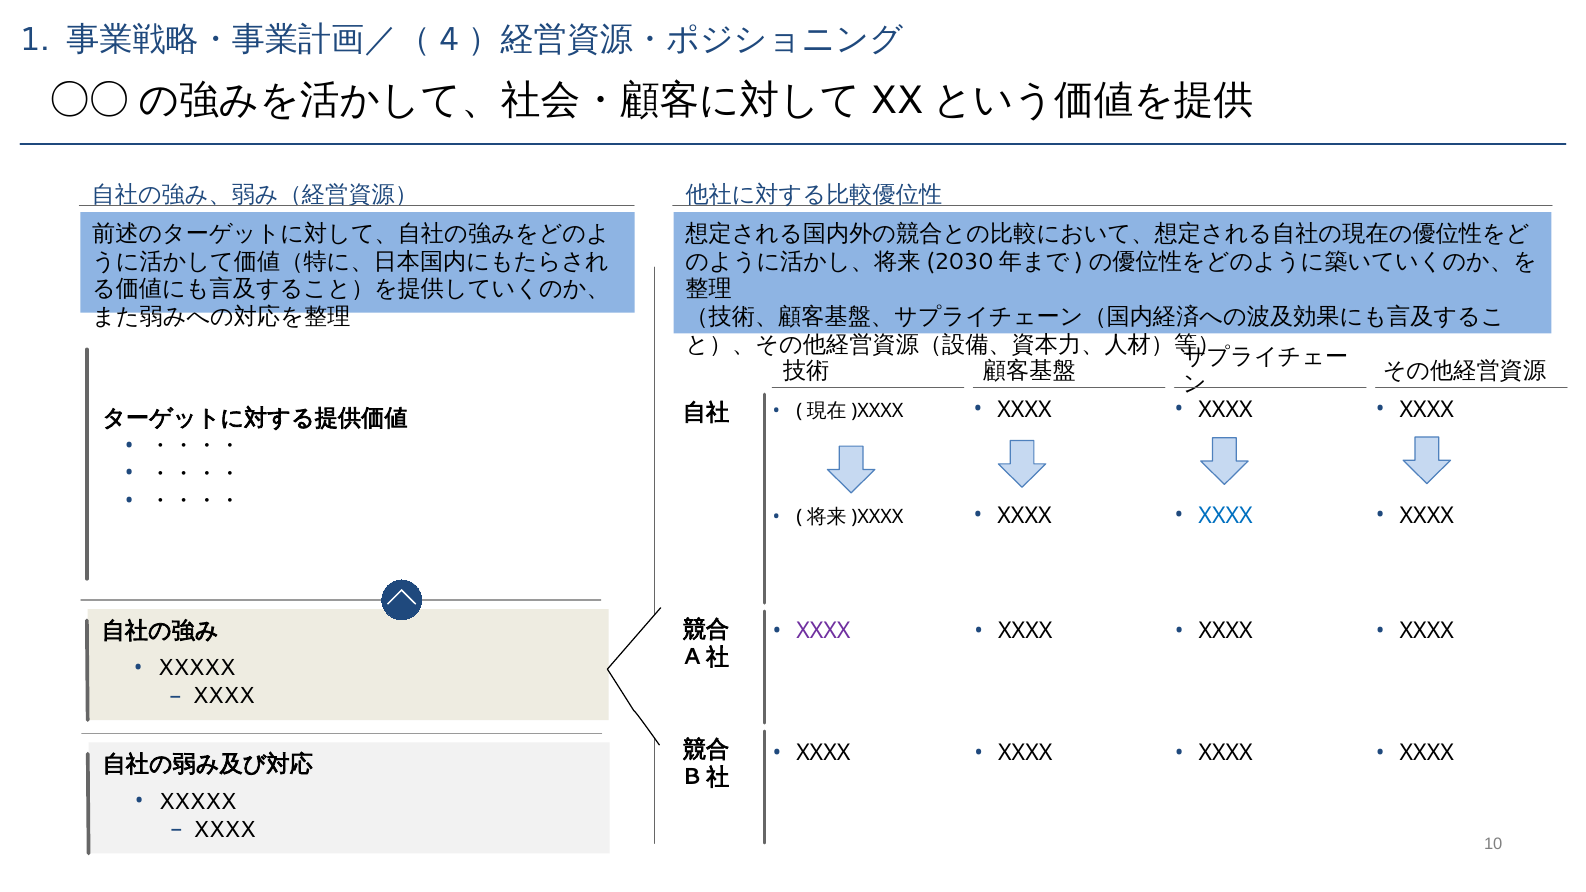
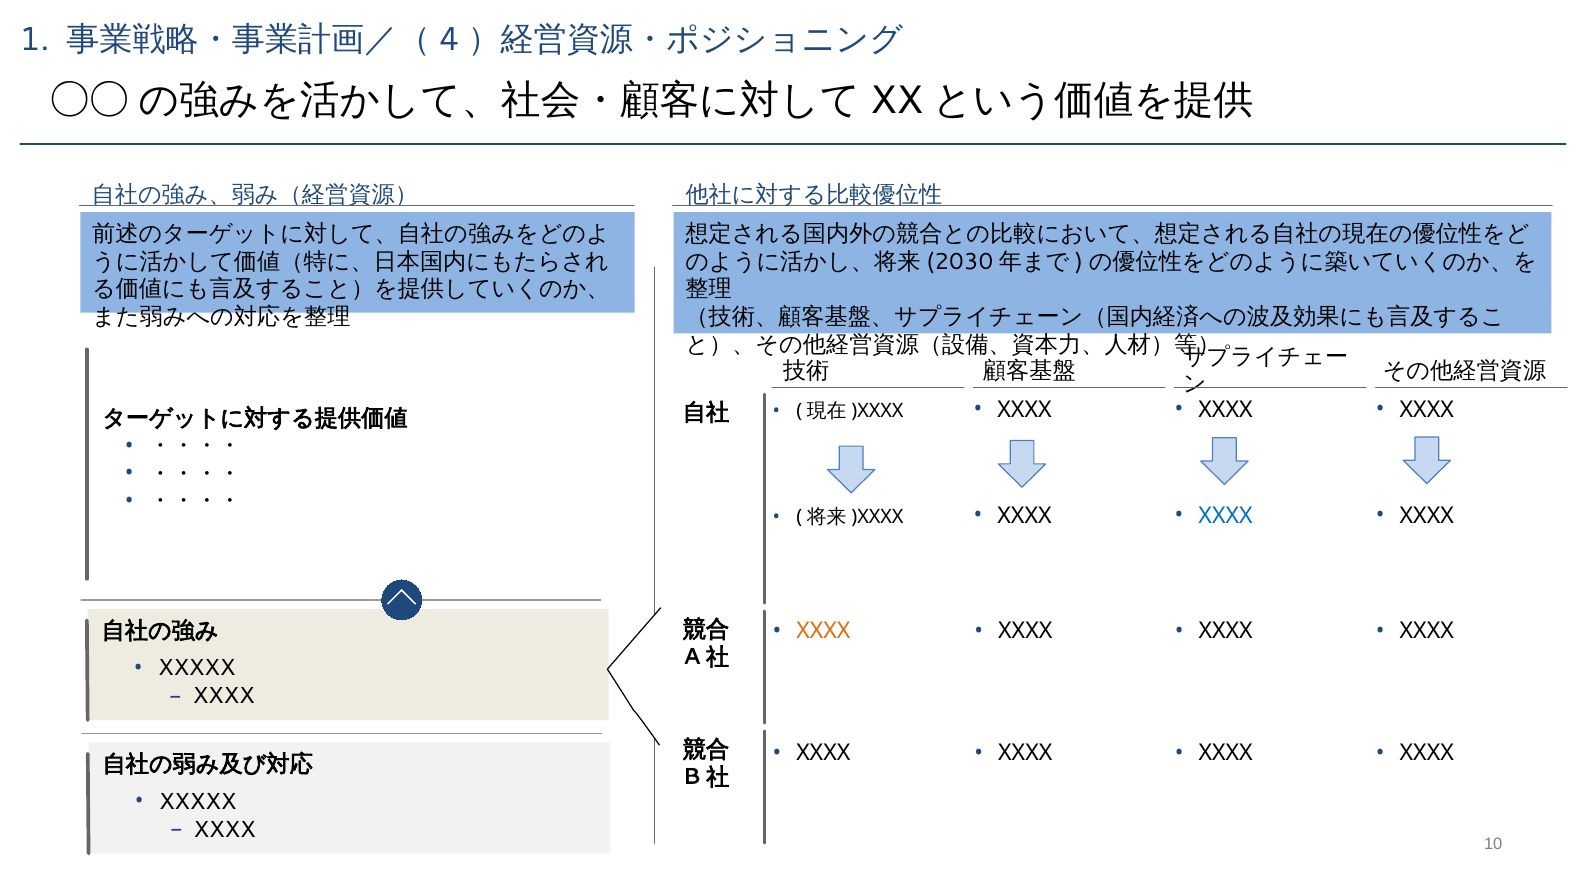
XXXX at (823, 631) colour: purple -> orange
